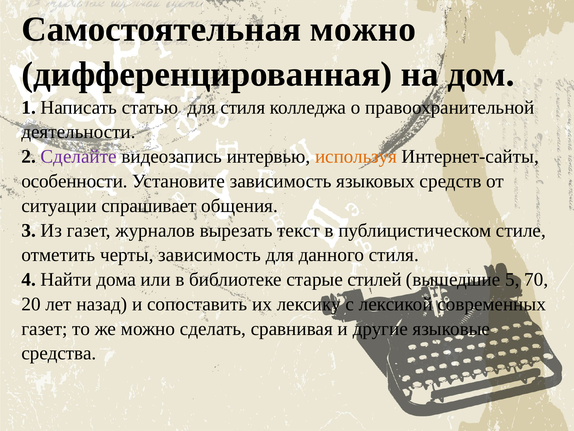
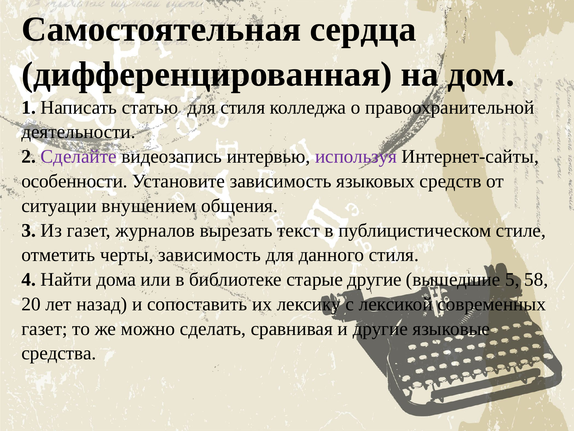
Самостоятельная можно: можно -> сердца
используя colour: orange -> purple
спрашивает: спрашивает -> внушением
старые стилей: стилей -> другие
70: 70 -> 58
